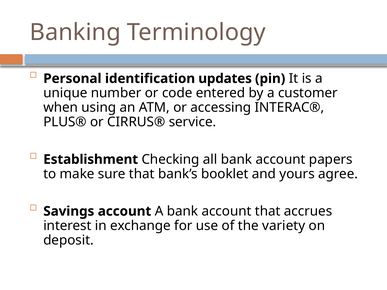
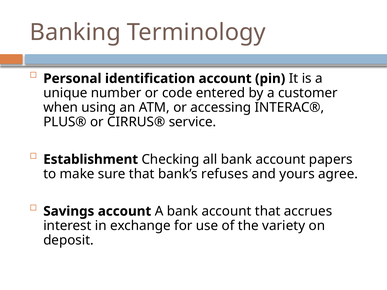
identification updates: updates -> account
booklet: booklet -> refuses
